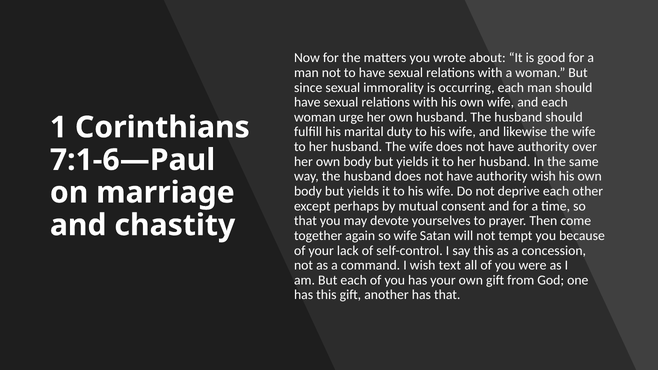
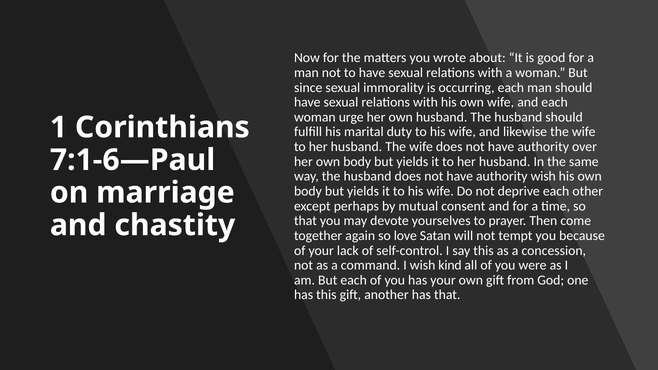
so wife: wife -> love
text: text -> kind
